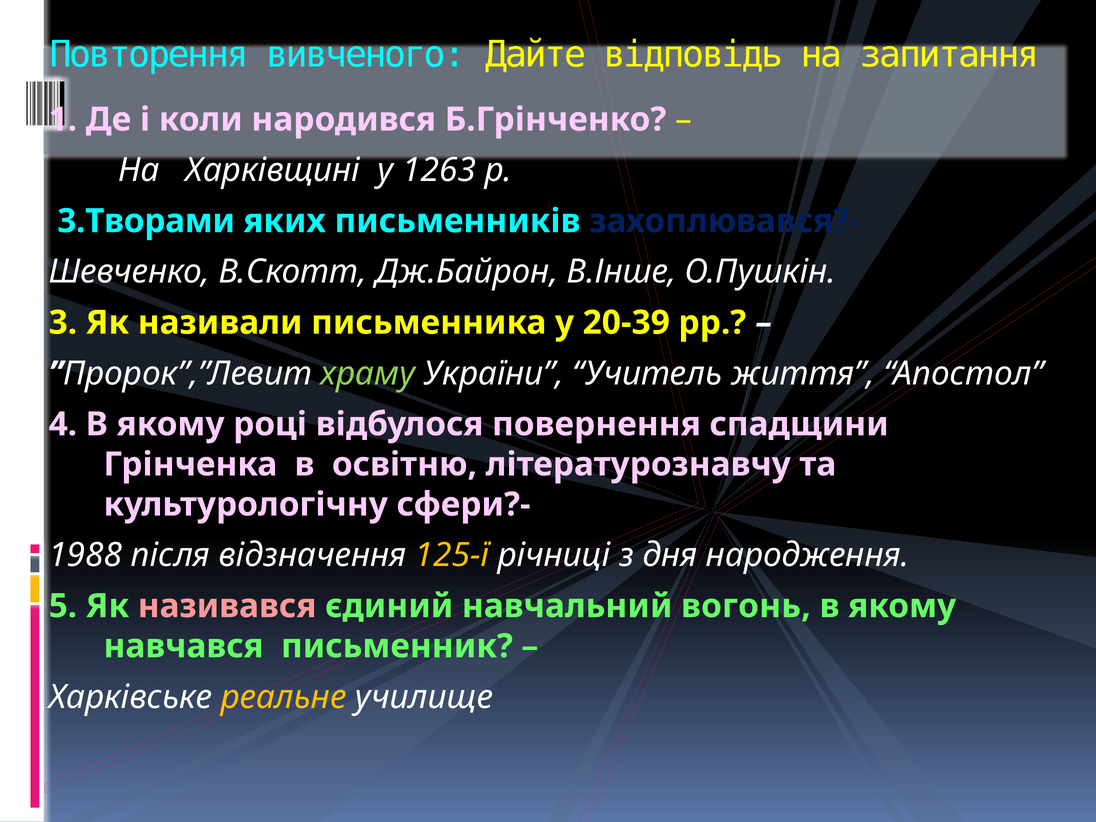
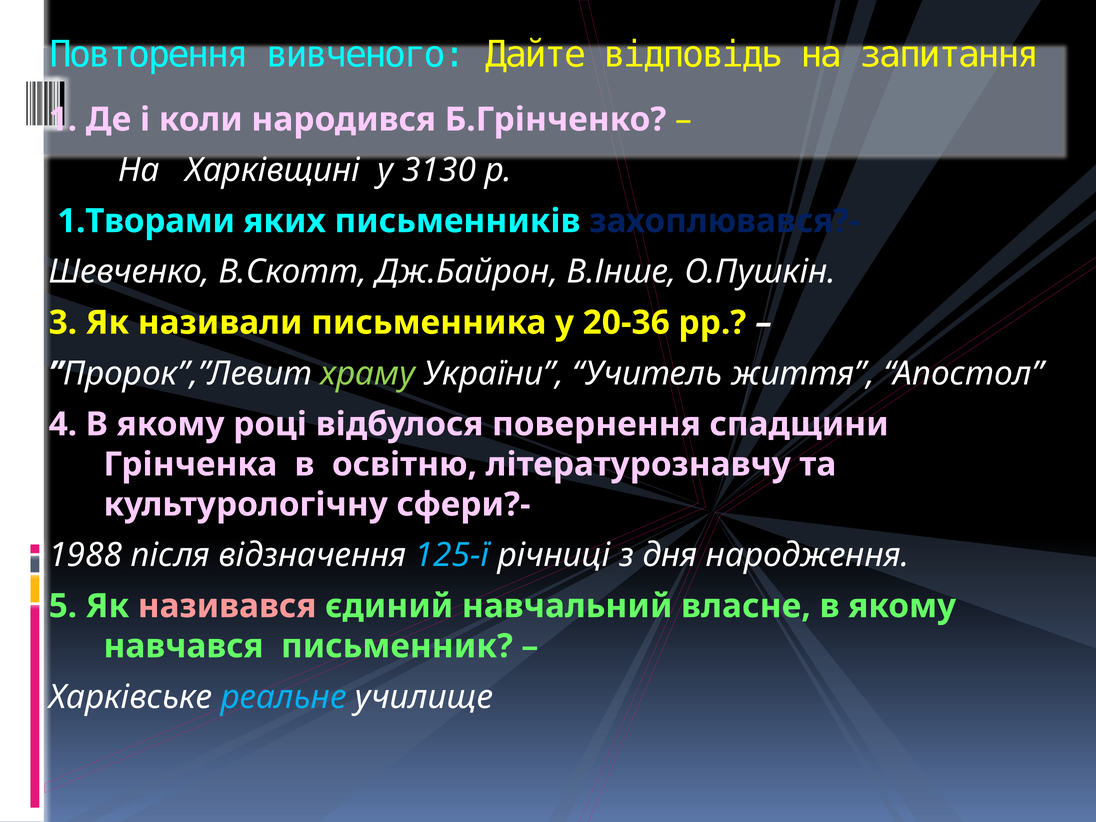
1263: 1263 -> 3130
3.Творами: 3.Творами -> 1.Творами
20-39: 20-39 -> 20-36
125-ї colour: yellow -> light blue
вогонь: вогонь -> власне
реальне colour: yellow -> light blue
